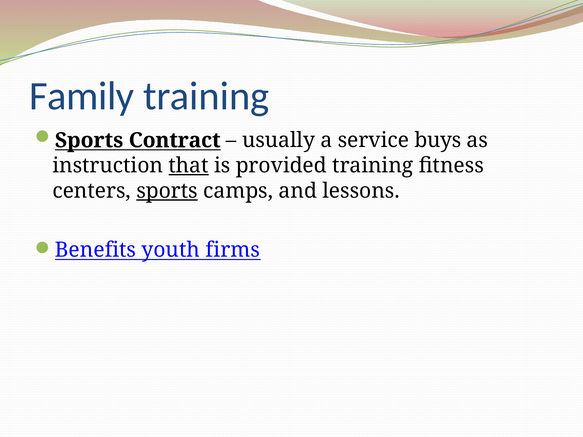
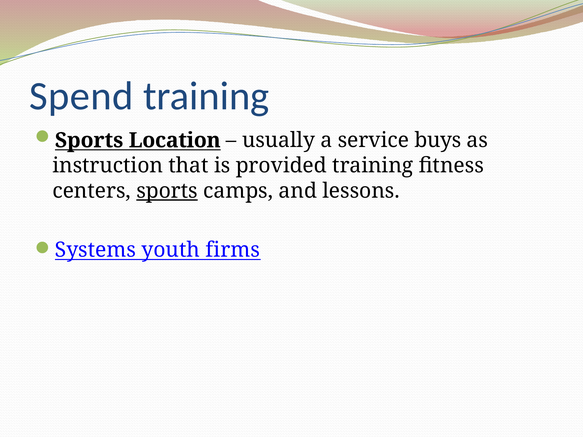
Family: Family -> Spend
Contract: Contract -> Location
that underline: present -> none
Benefits: Benefits -> Systems
